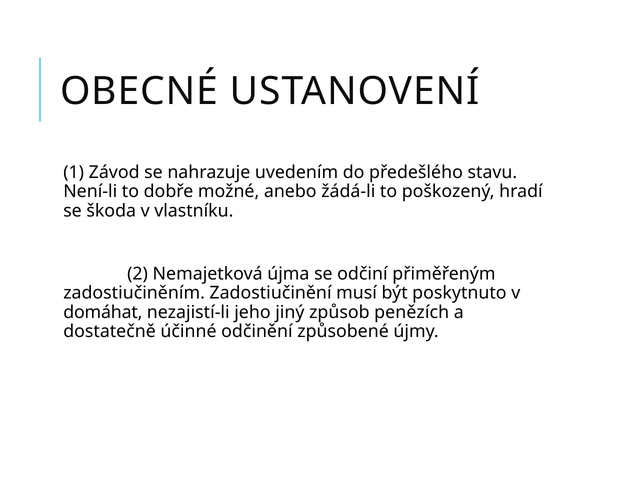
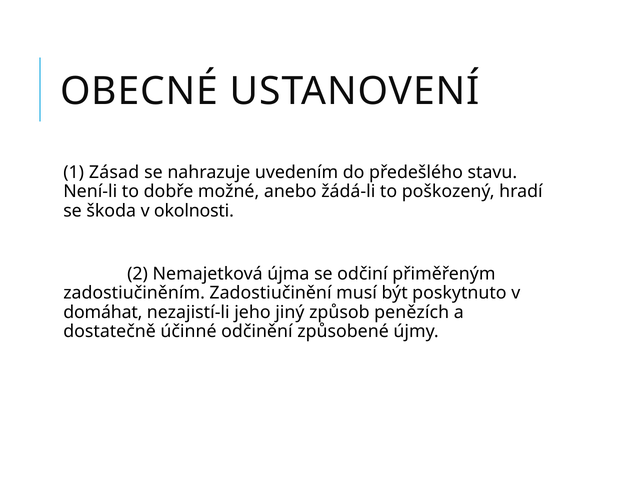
Závod: Závod -> Zásad
vlastníku: vlastníku -> okolnosti
